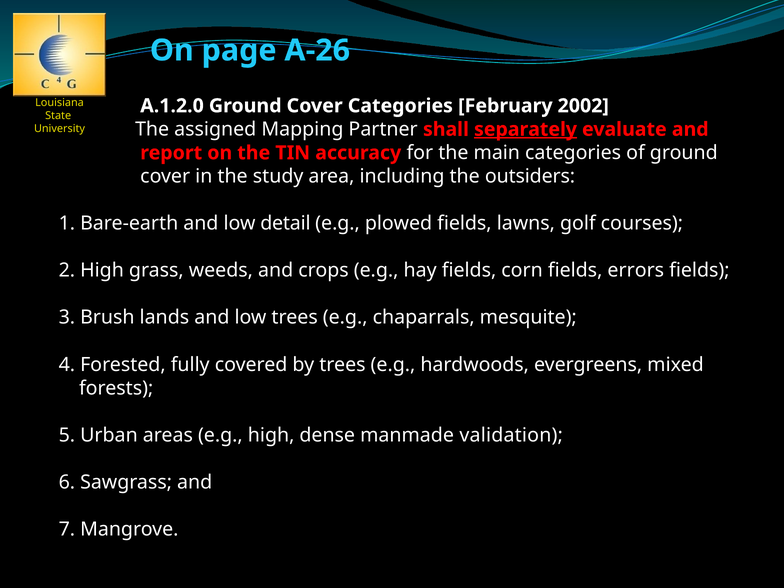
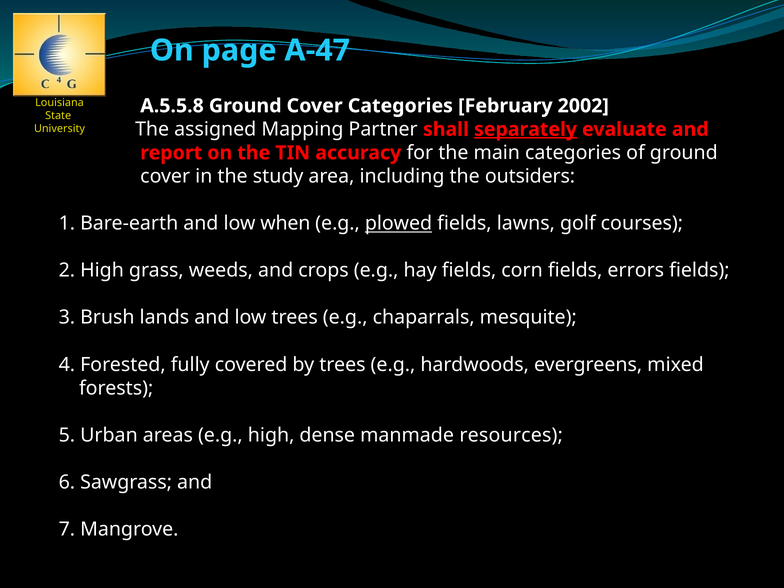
A-26: A-26 -> A-47
A.1.2.0: A.1.2.0 -> A.5.5.8
detail: detail -> when
plowed underline: none -> present
validation: validation -> resources
